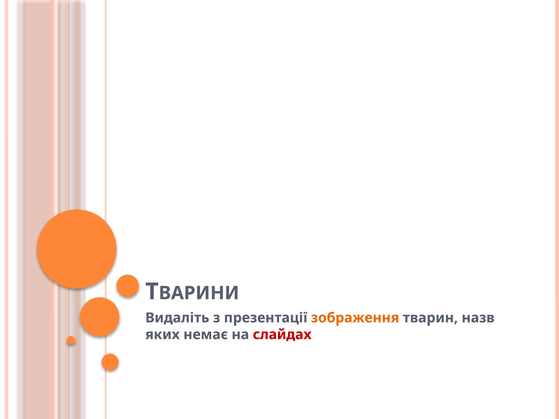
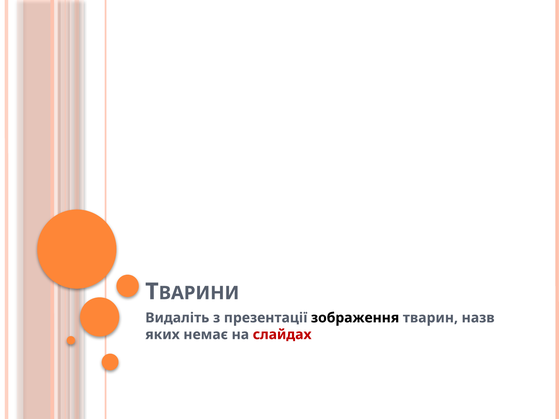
зображення colour: orange -> black
